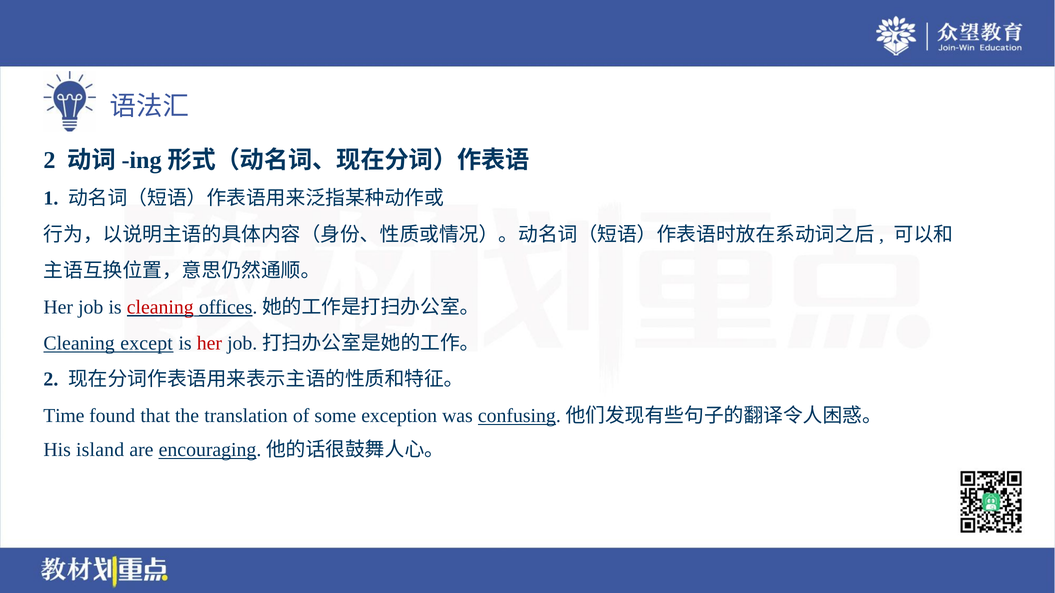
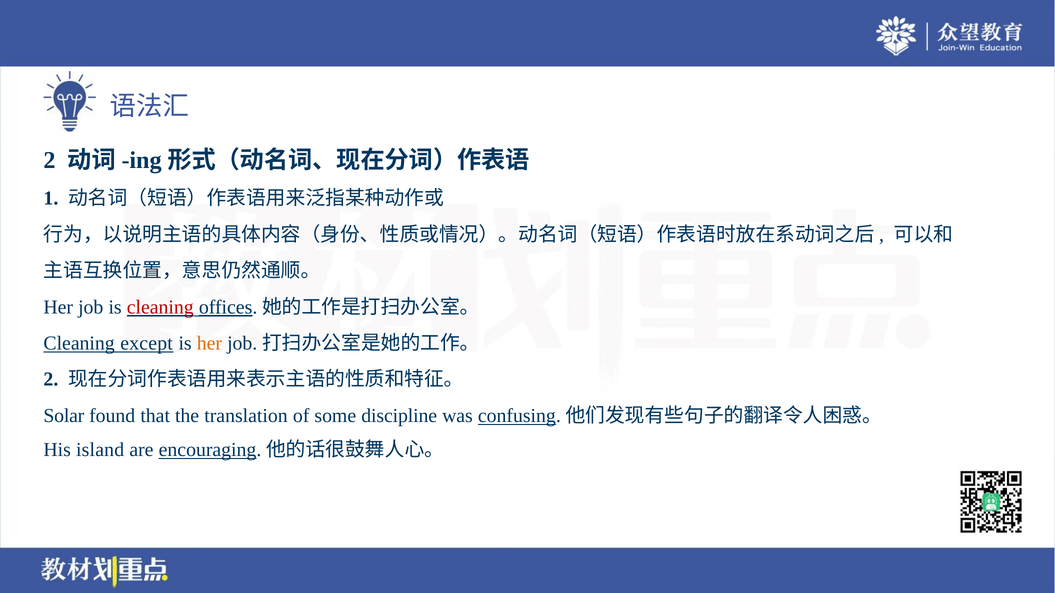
her at (209, 343) colour: red -> orange
Time: Time -> Solar
exception: exception -> discipline
